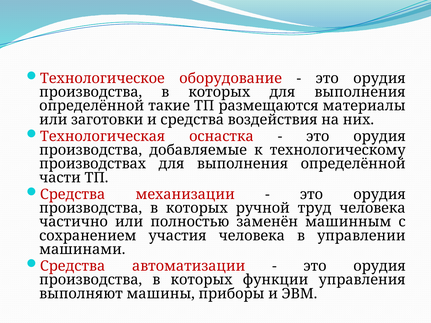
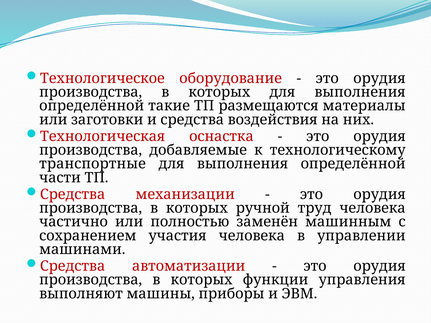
производствах: производствах -> транспортные
